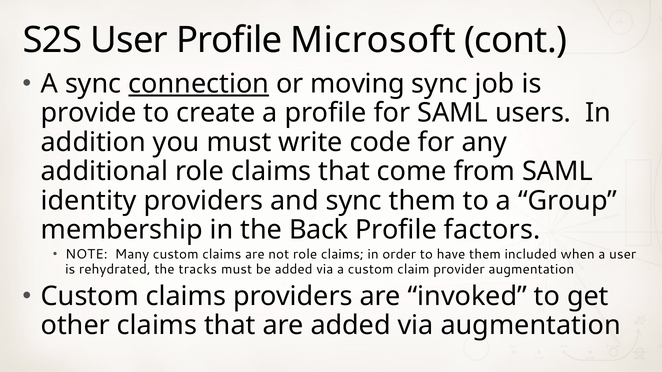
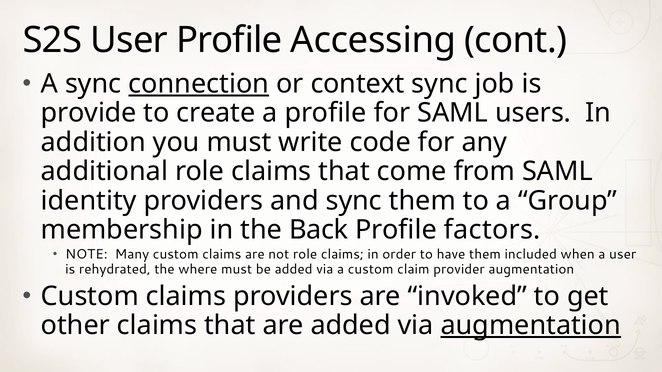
Microsoft: Microsoft -> Accessing
moving: moving -> context
tracks: tracks -> where
augmentation at (531, 326) underline: none -> present
